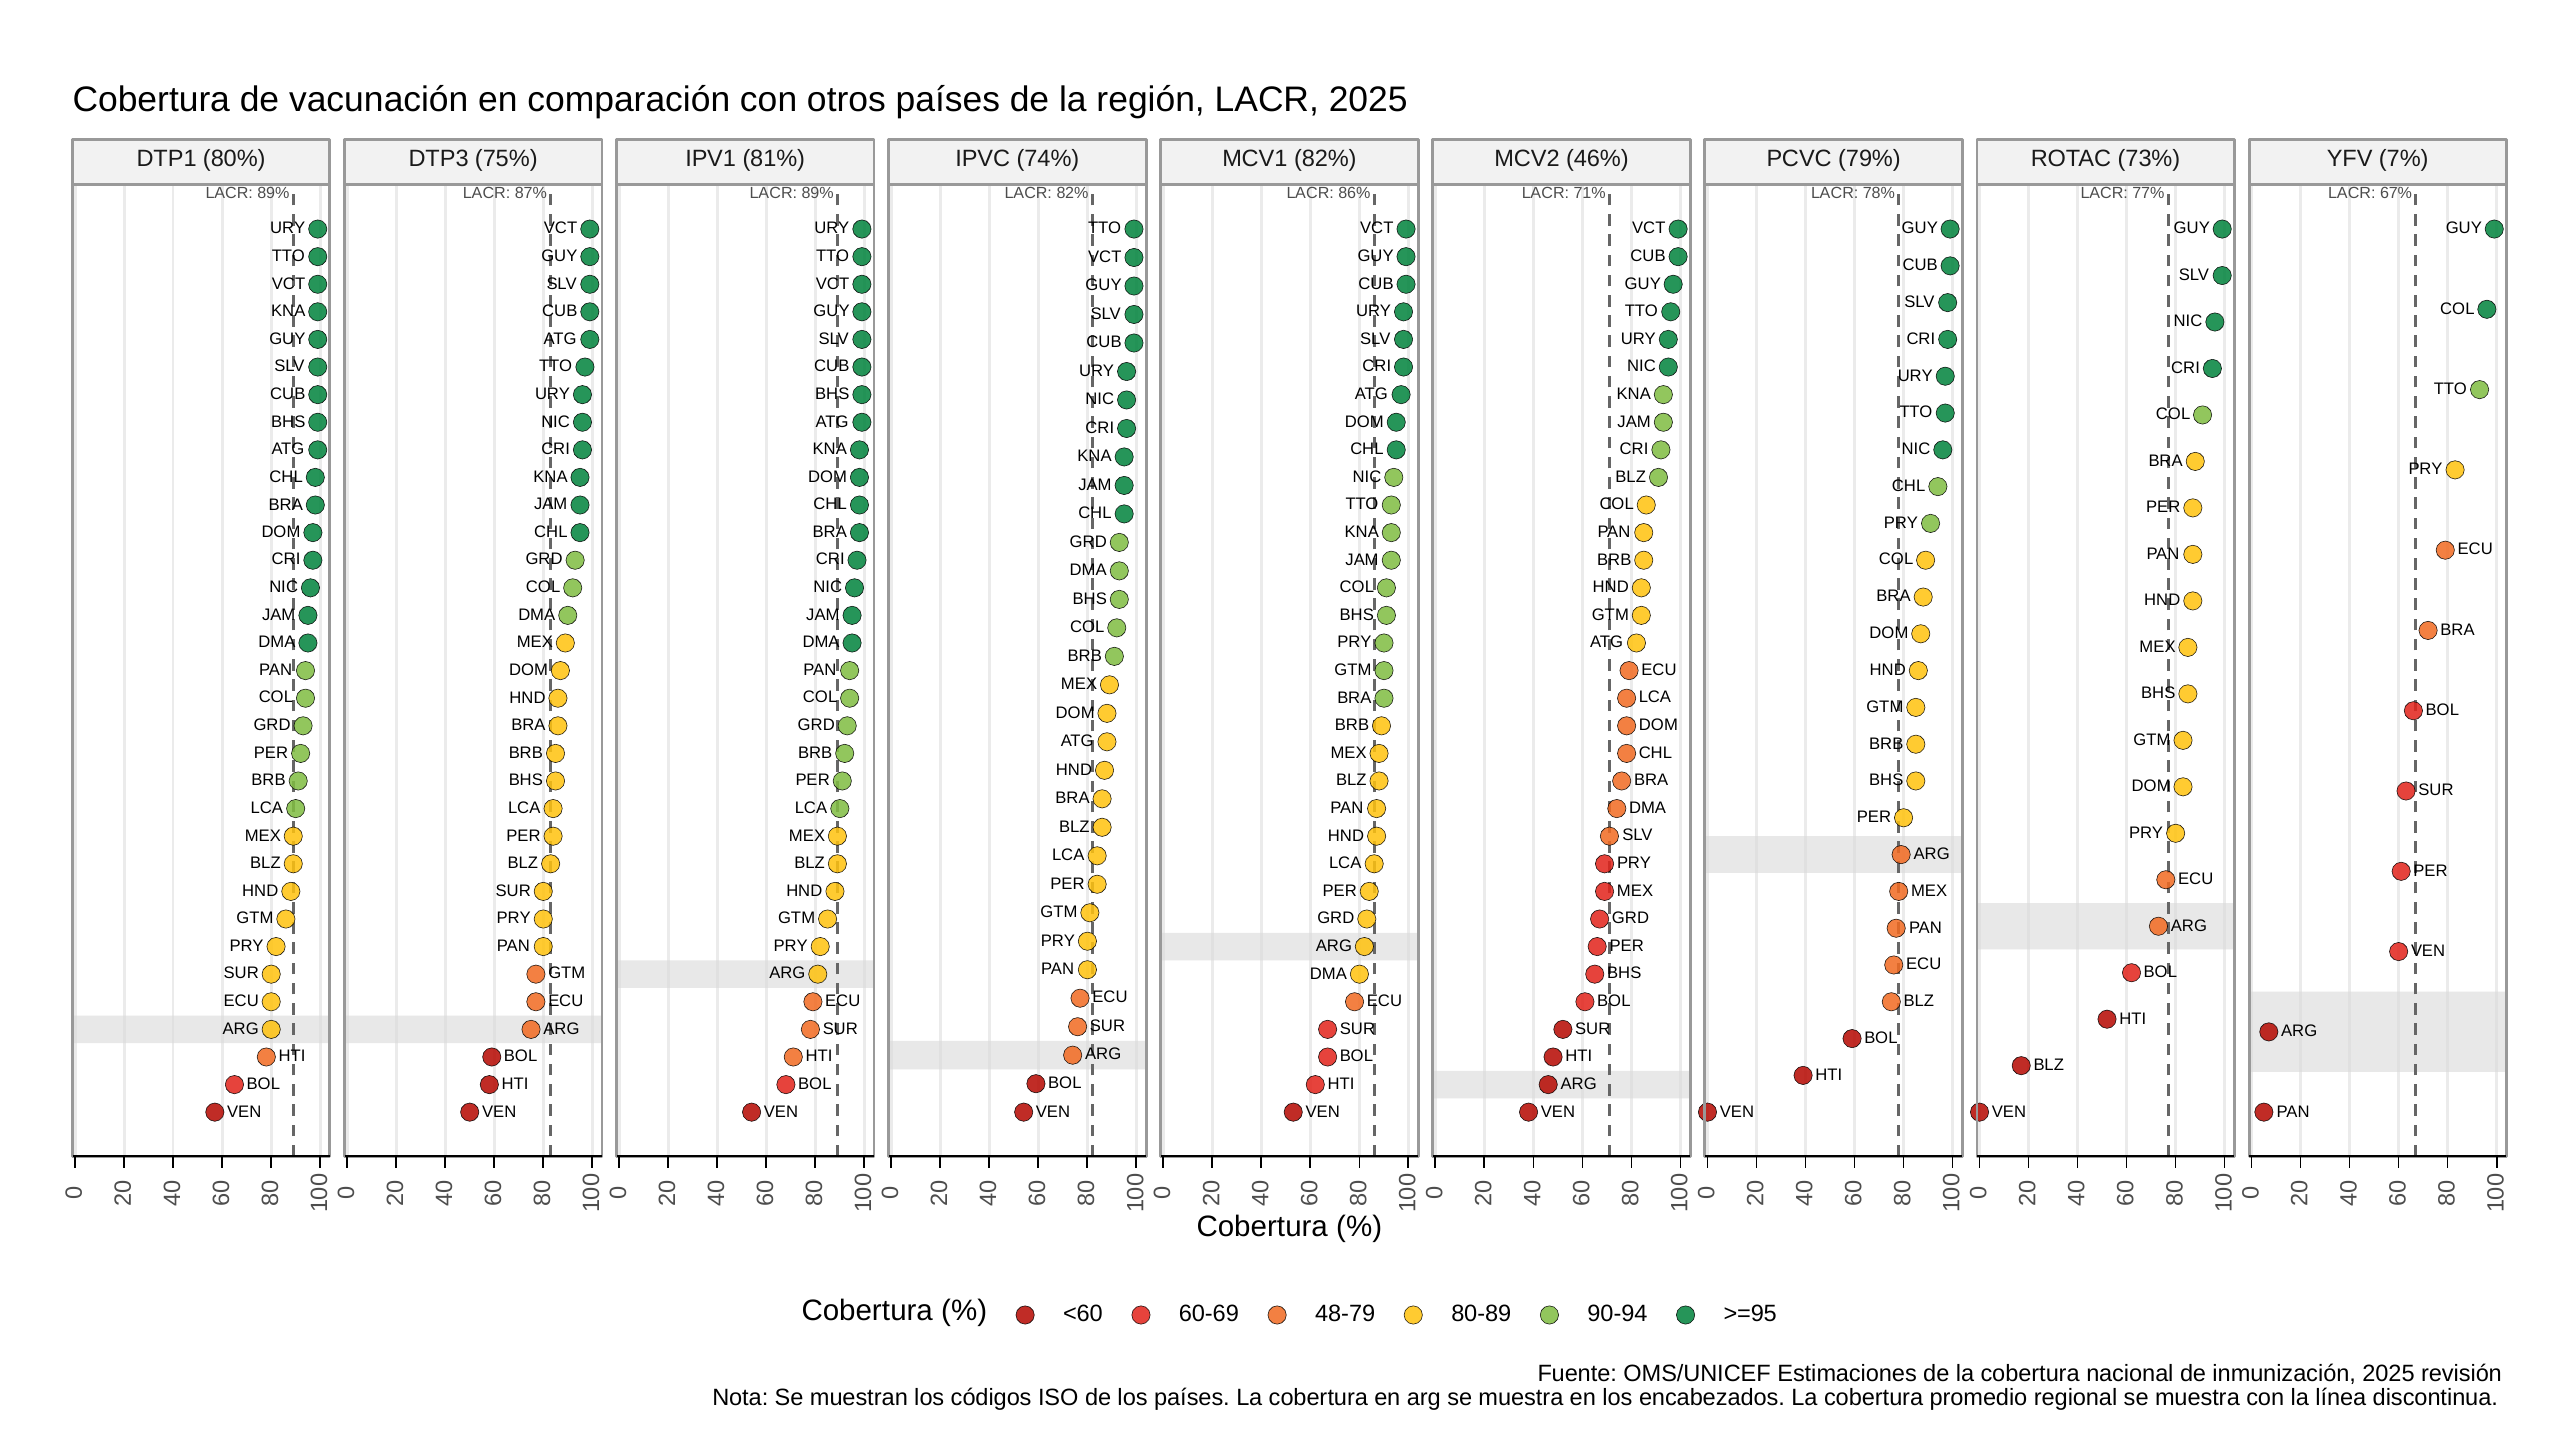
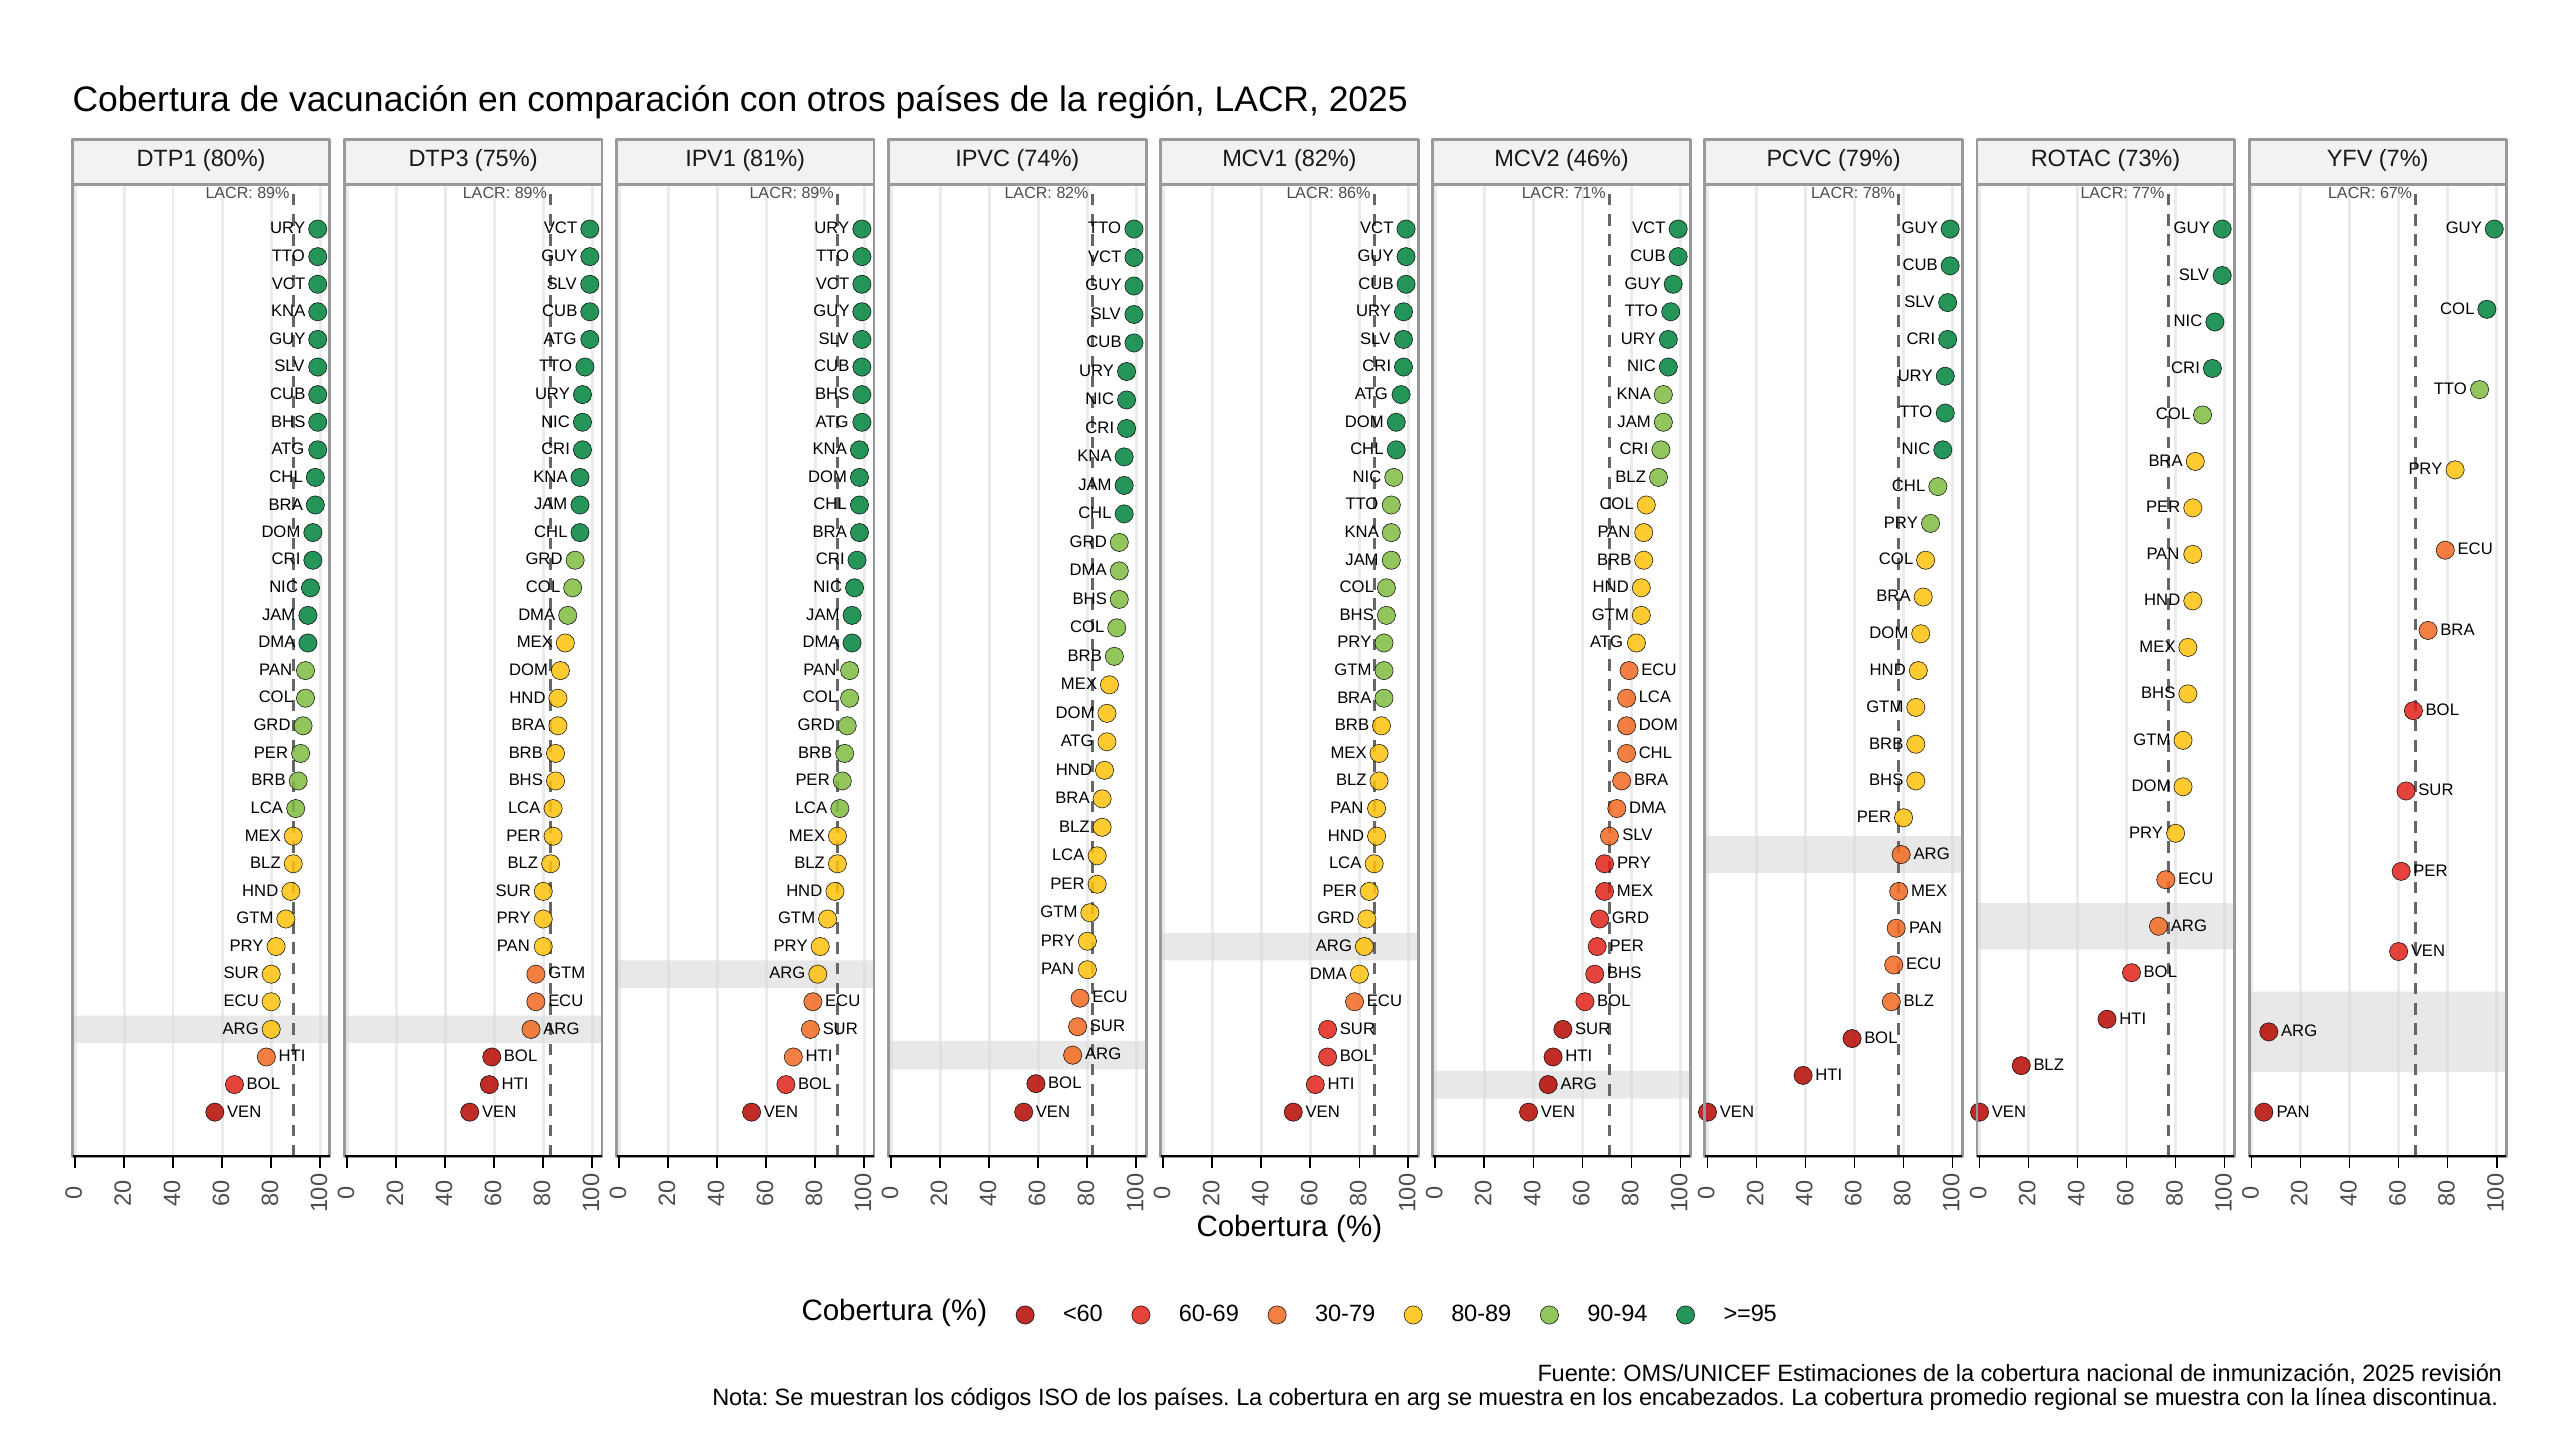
87% at (531, 193): 87% -> 89%
48-79: 48-79 -> 30-79
